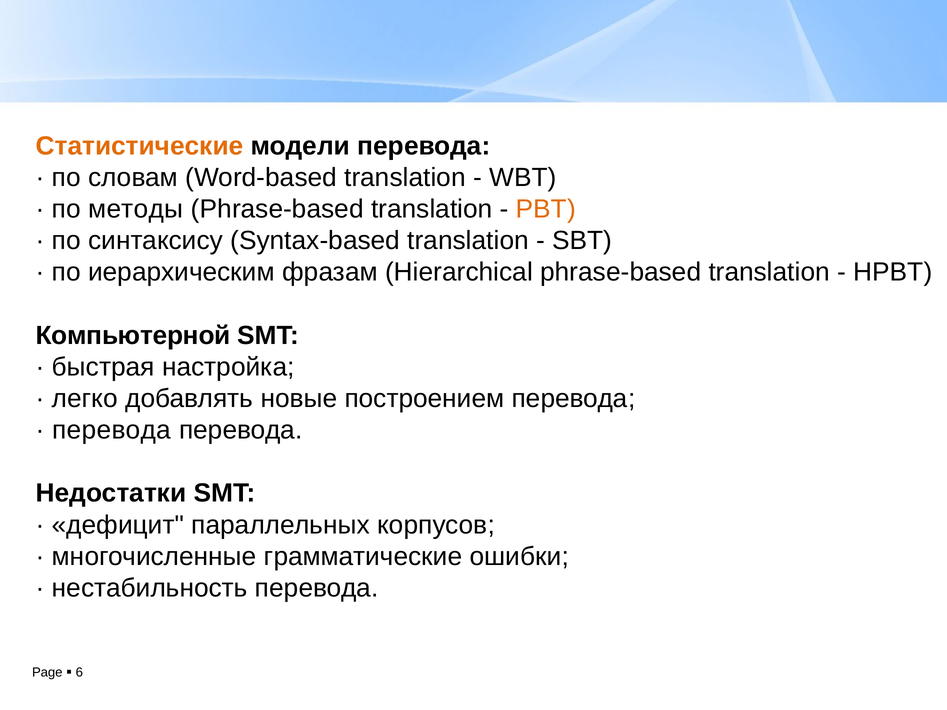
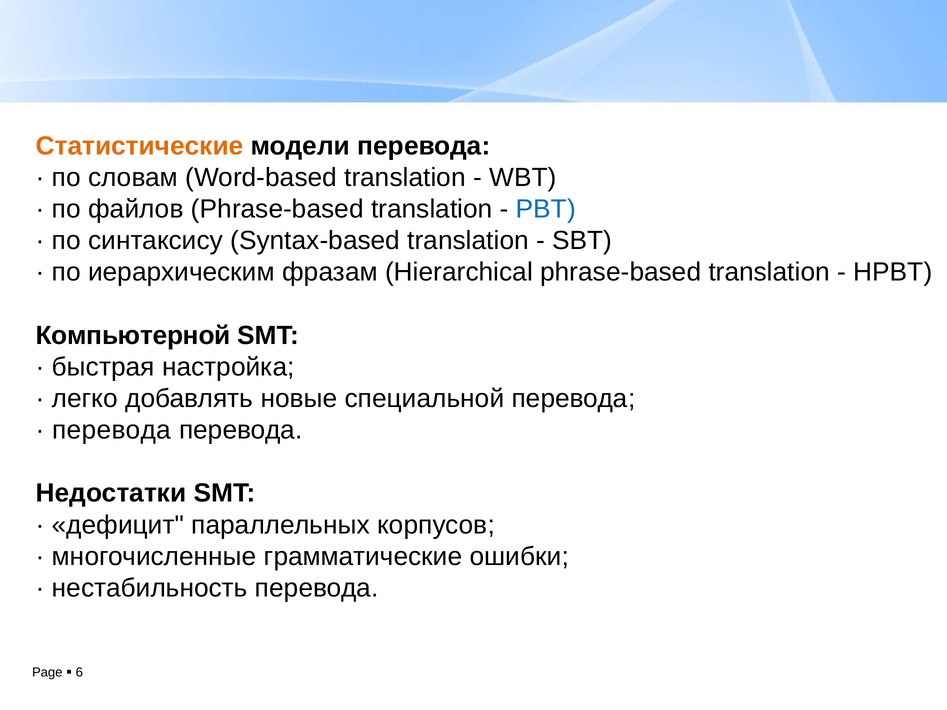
методы: методы -> файлов
PBT colour: orange -> blue
построением: построением -> специальной
